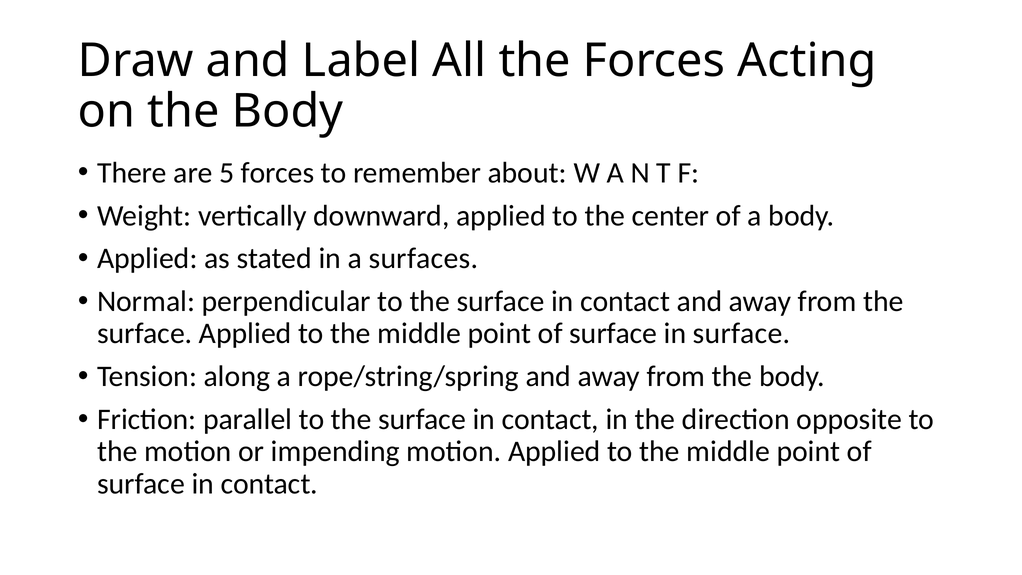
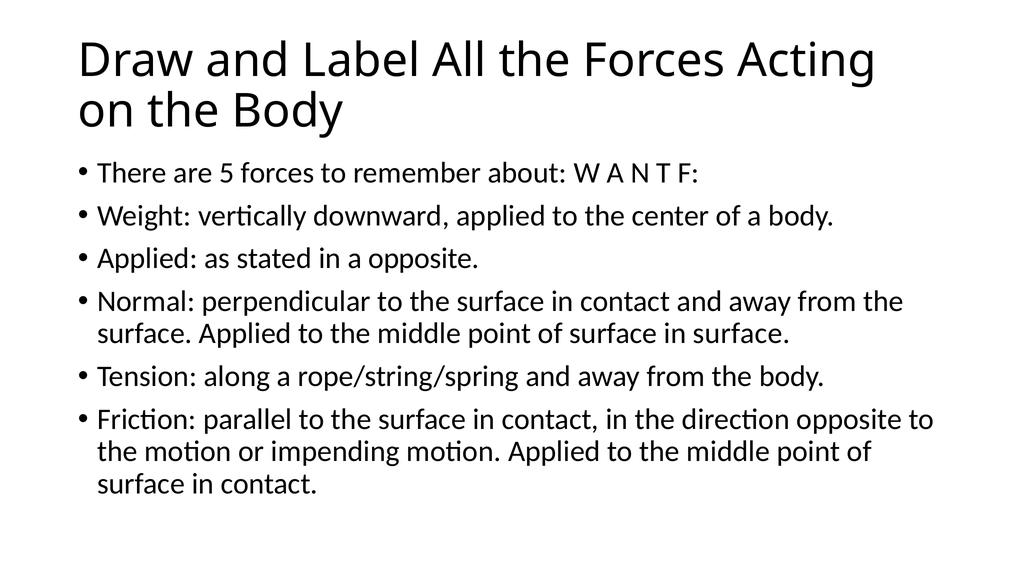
a surfaces: surfaces -> opposite
